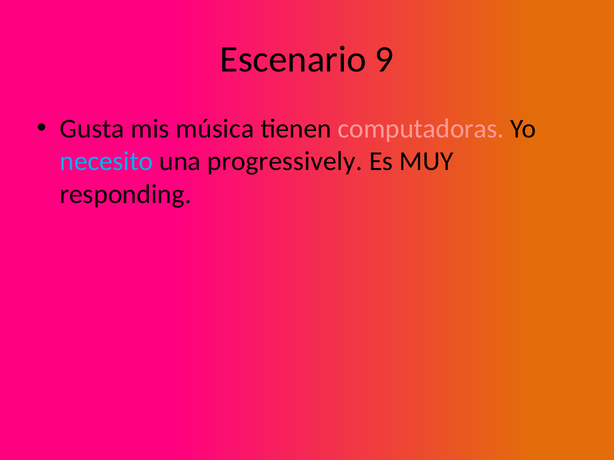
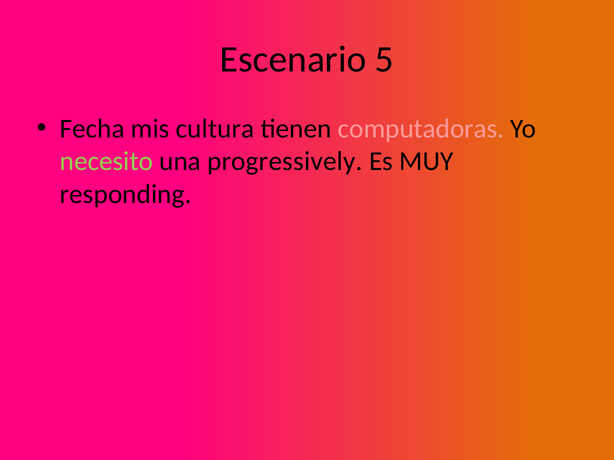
9: 9 -> 5
Gusta: Gusta -> Fecha
música: música -> cultura
necesito colour: light blue -> light green
